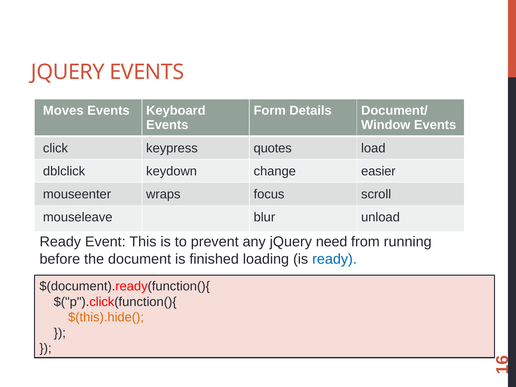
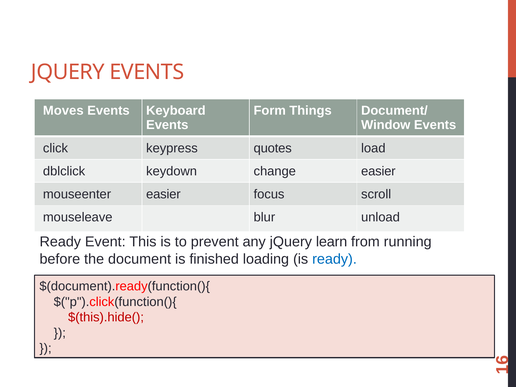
Details: Details -> Things
mouseenter wraps: wraps -> easier
need: need -> learn
$(this).hide( colour: orange -> red
